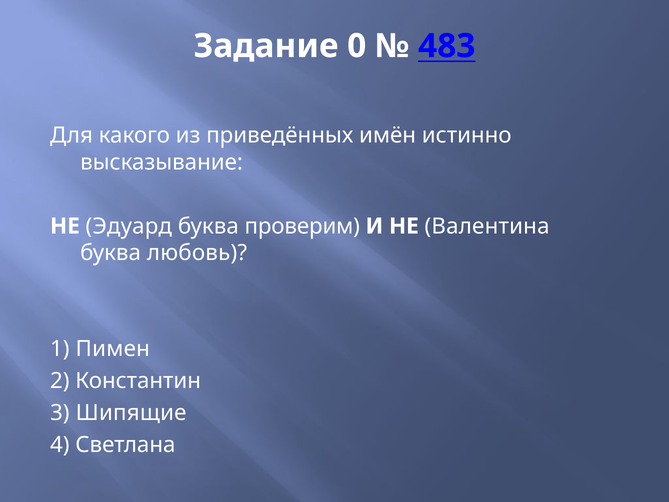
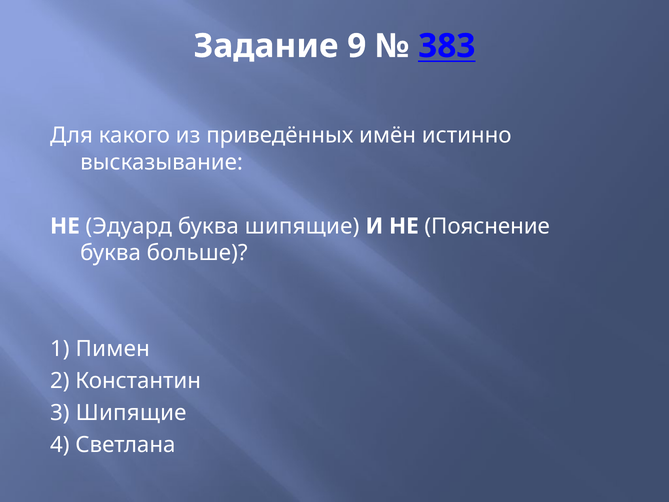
0: 0 -> 9
483: 483 -> 383
буква проверим: проверим -> шипящие
Валентина: Валентина -> Пояснение
любовь: любовь -> больше
